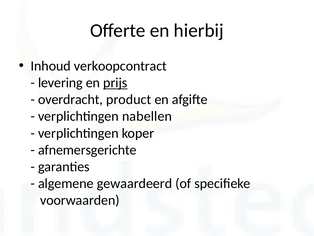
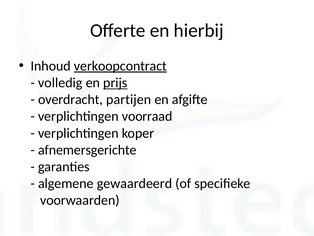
verkoopcontract underline: none -> present
levering: levering -> volledig
product: product -> partijen
nabellen: nabellen -> voorraad
